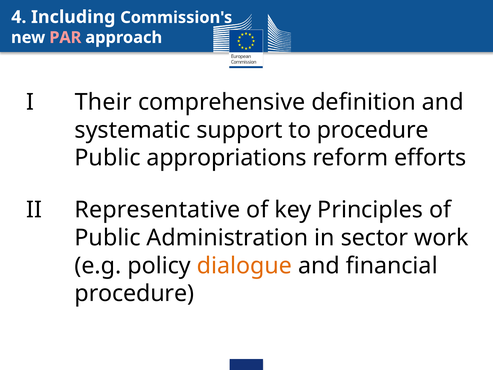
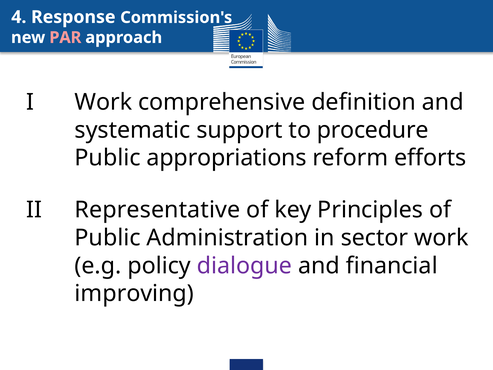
Including: Including -> Response
I Their: Their -> Work
dialogue colour: orange -> purple
procedure at (134, 293): procedure -> improving
